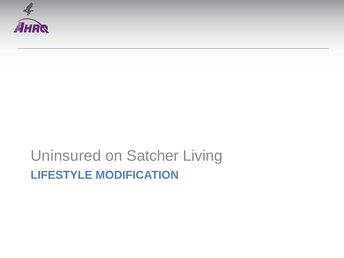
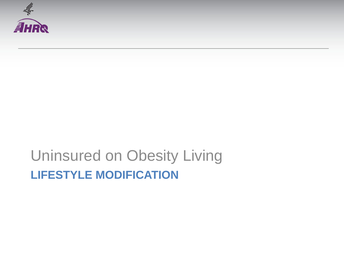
Satcher: Satcher -> Obesity
